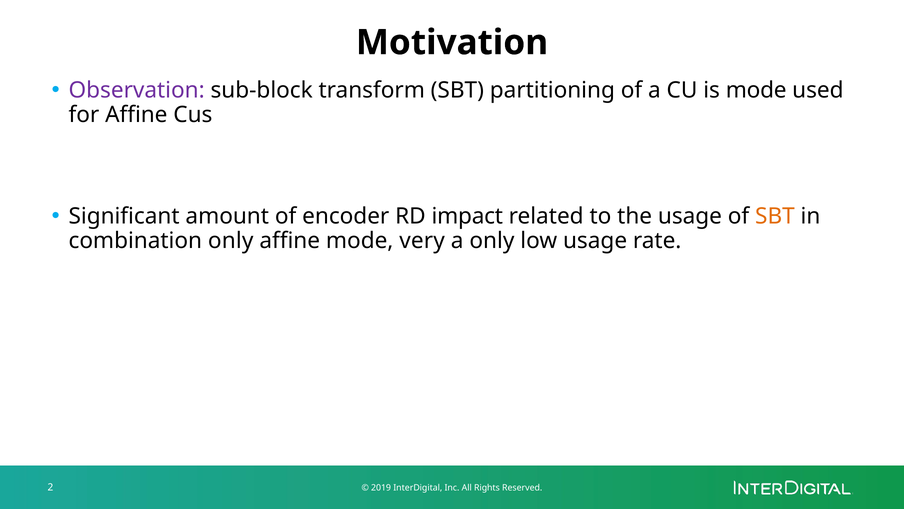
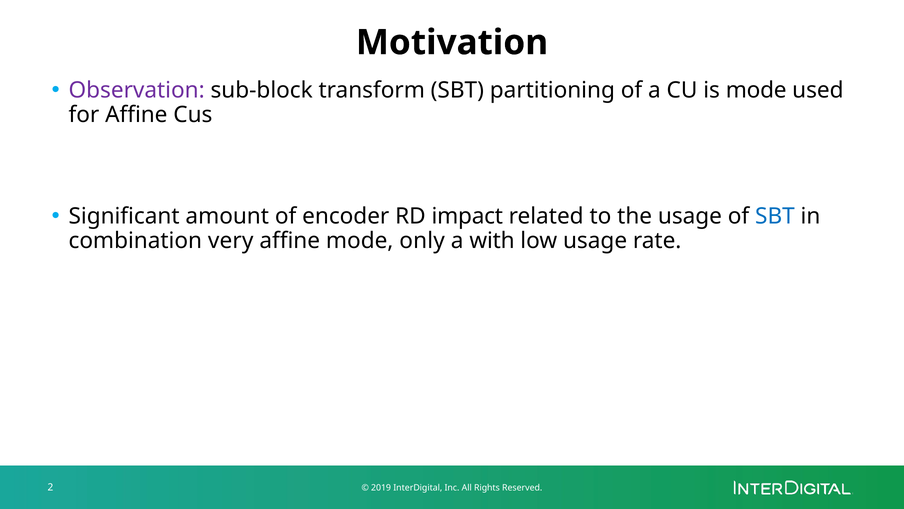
SBT at (775, 216) colour: orange -> blue
combination only: only -> very
very: very -> only
a only: only -> with
